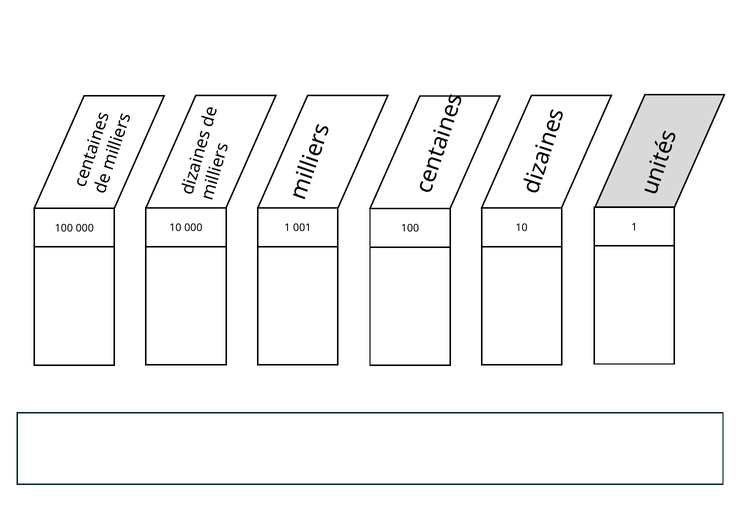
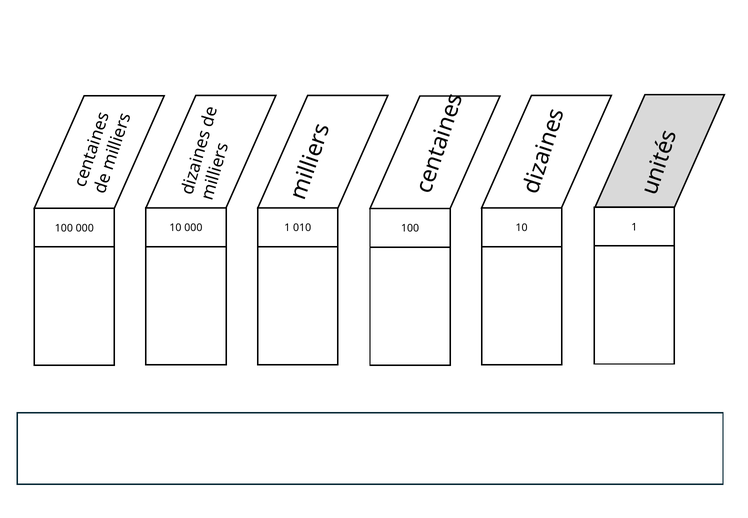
001: 001 -> 010
